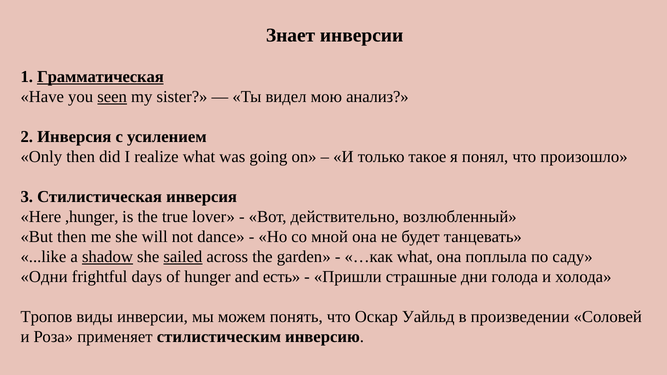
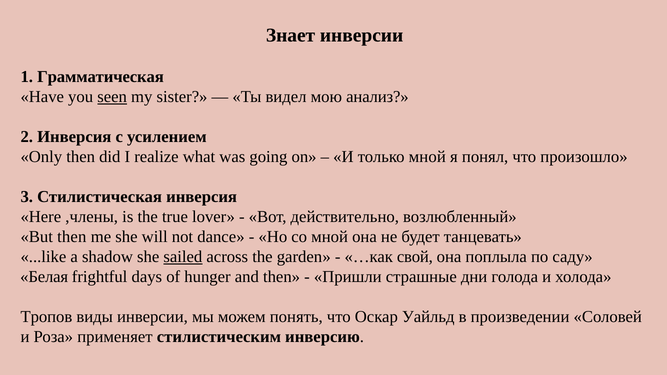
Грамматическая underline: present -> none
только такое: такое -> мной
,hunger: ,hunger -> ,члены
shadow underline: present -> none
…как what: what -> свой
Одни: Одни -> Белая
and есть: есть -> then
